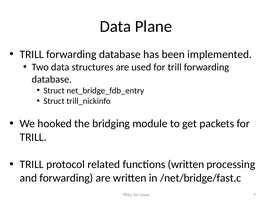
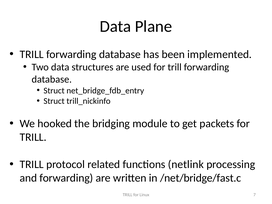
functions written: written -> netlink
